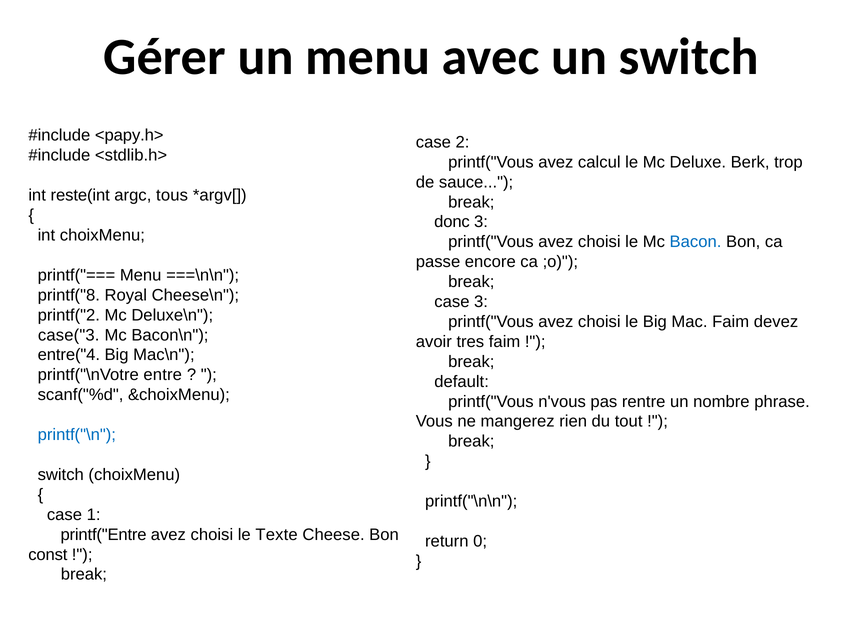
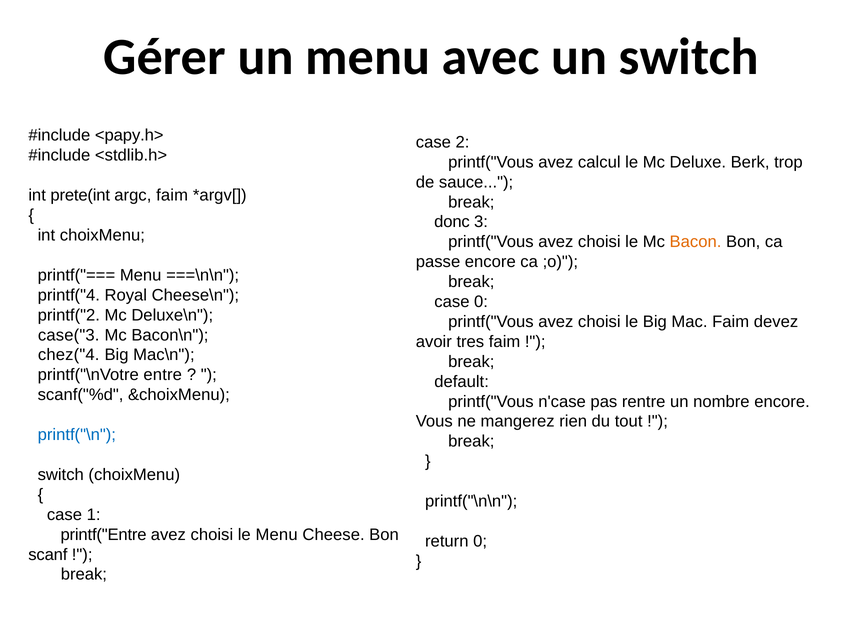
reste(int: reste(int -> prete(int
argc tous: tous -> faim
Bacon colour: blue -> orange
printf("8: printf("8 -> printf("4
case 3: 3 -> 0
entre("4: entre("4 -> chez("4
n'vous: n'vous -> n'case
nombre phrase: phrase -> encore
le Texte: Texte -> Menu
const: const -> scanf
